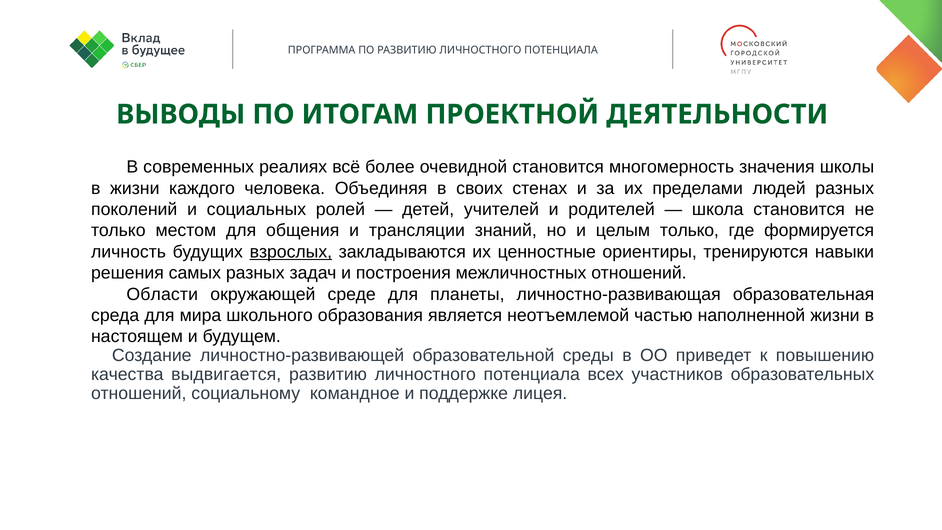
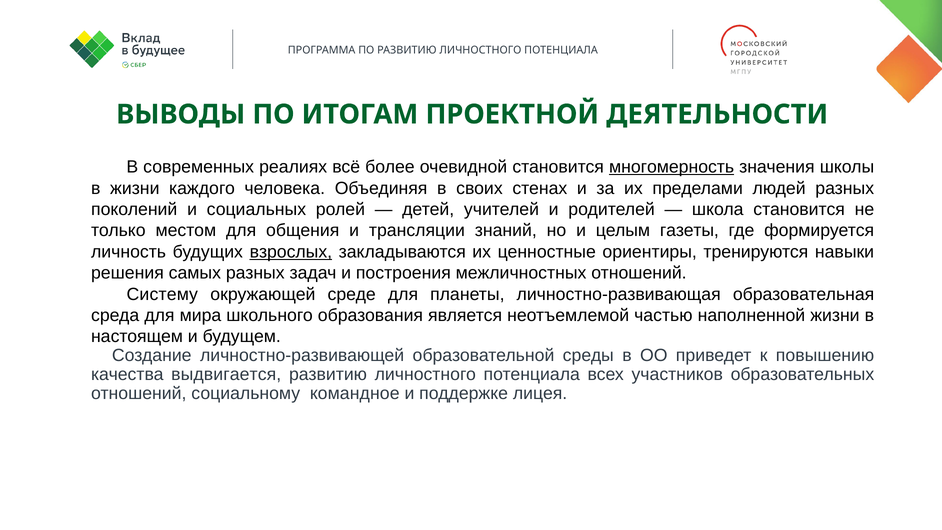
многомерность underline: none -> present
целым только: только -> газеты
Области: Области -> Систему
